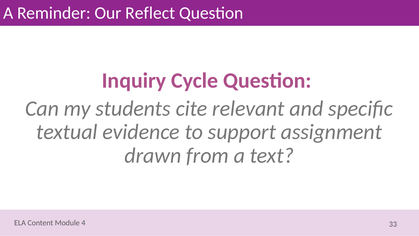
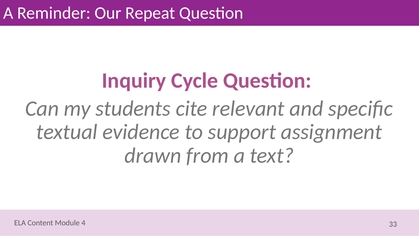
Reflect: Reflect -> Repeat
